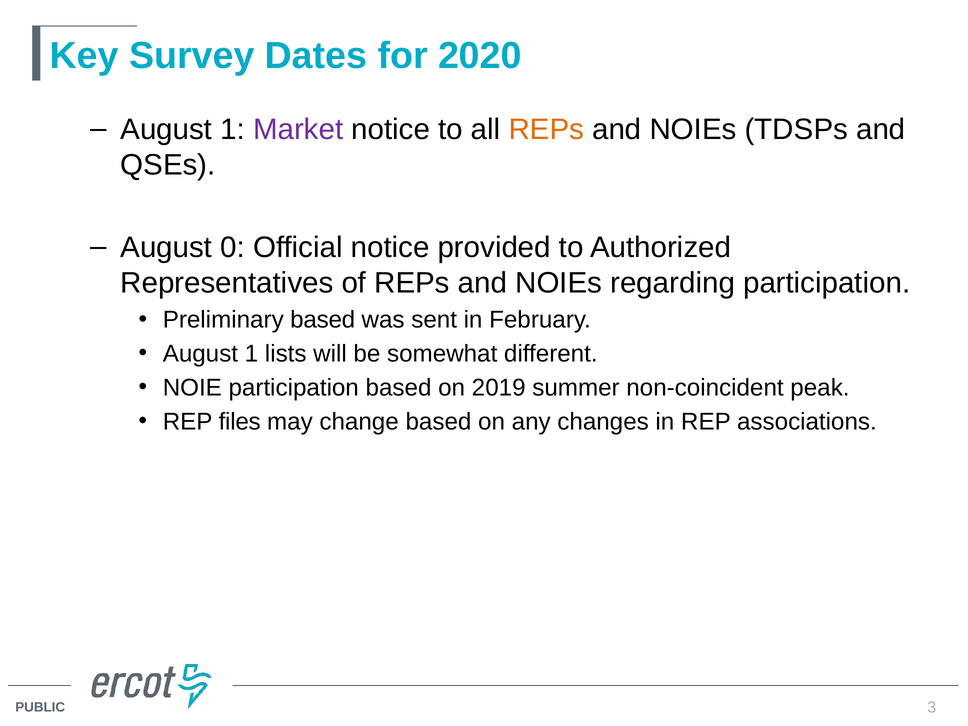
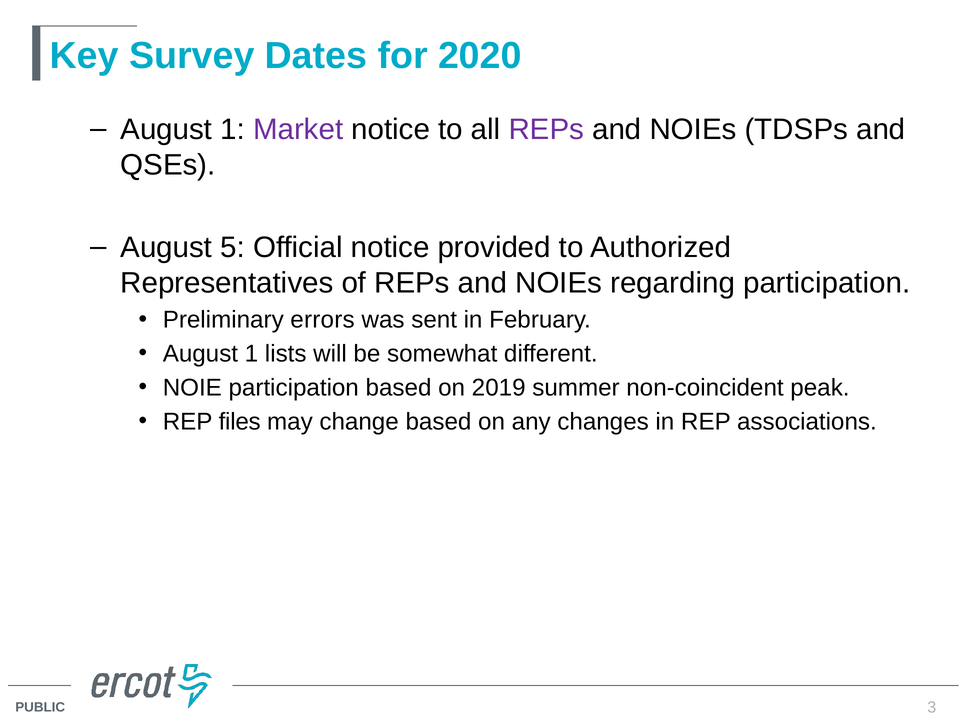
REPs at (546, 129) colour: orange -> purple
0: 0 -> 5
Preliminary based: based -> errors
